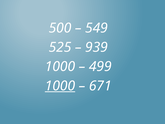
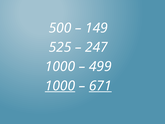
549: 549 -> 149
939: 939 -> 247
671 underline: none -> present
